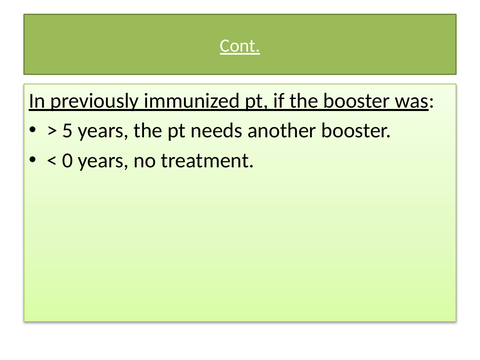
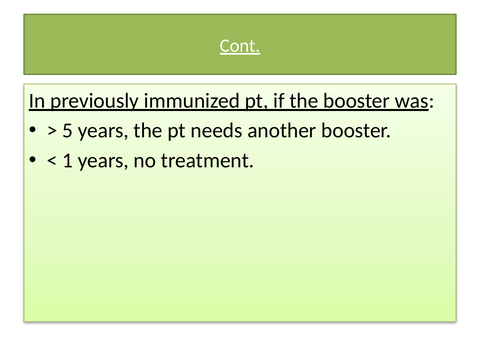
0: 0 -> 1
